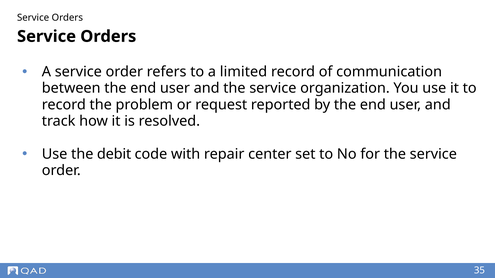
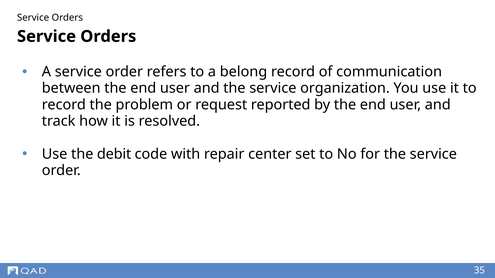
limited: limited -> belong
